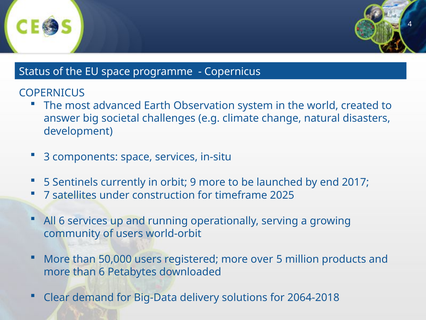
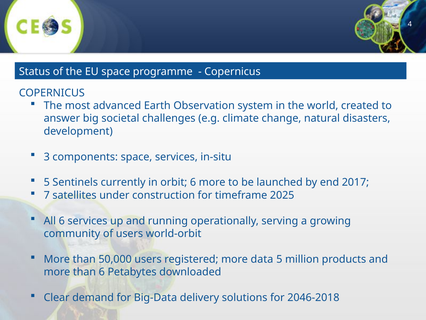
orbit 9: 9 -> 6
over: over -> data
2064-2018: 2064-2018 -> 2046-2018
